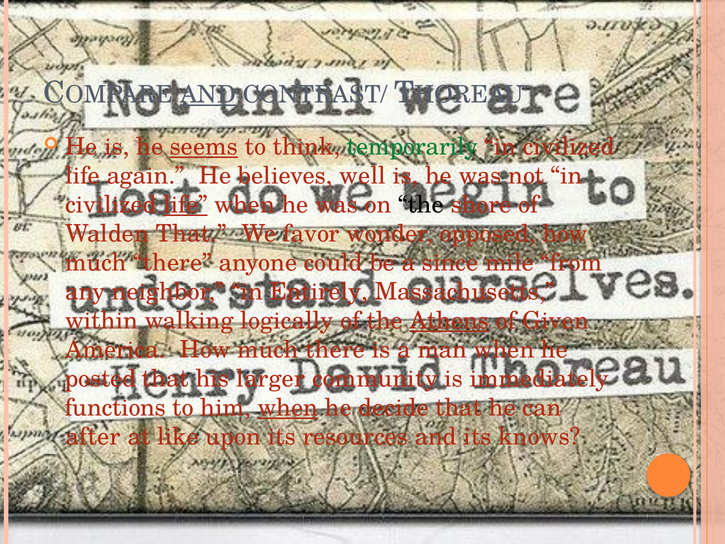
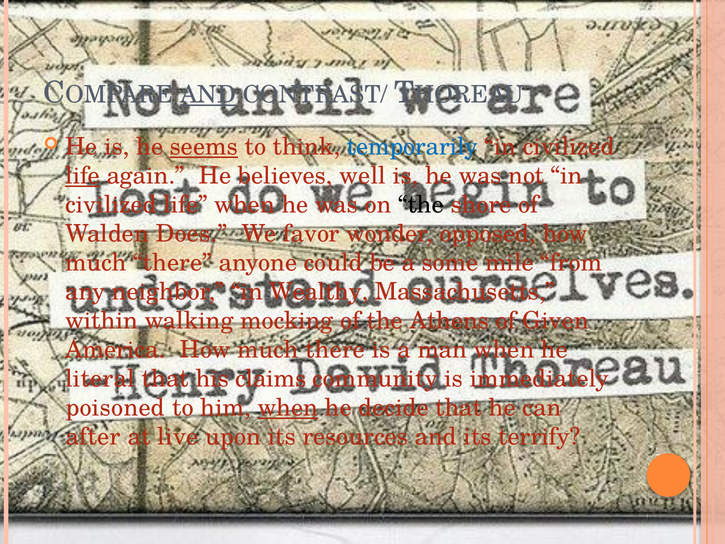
temporarily colour: green -> blue
life at (83, 176) underline: none -> present
life at (186, 205) underline: present -> none
Walden That: That -> Does
since: since -> some
Entirely: Entirely -> Wealthy
logically: logically -> mocking
Athens underline: present -> none
posted: posted -> literal
larger: larger -> claims
functions: functions -> poisoned
like: like -> live
knows: knows -> terrify
